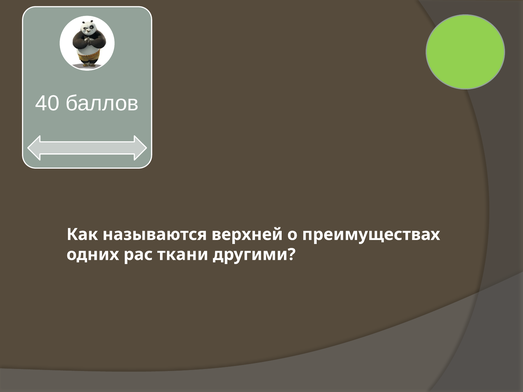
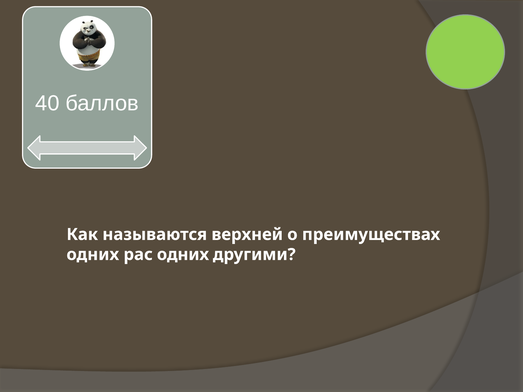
рас ткани: ткани -> одних
